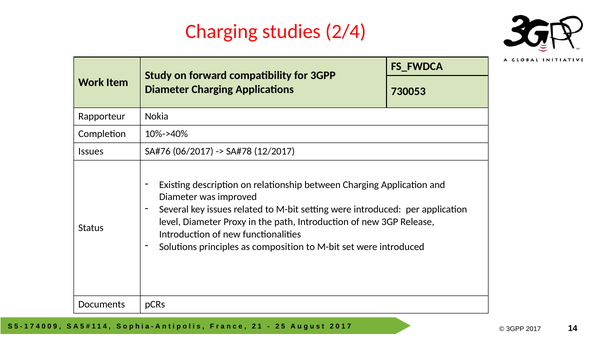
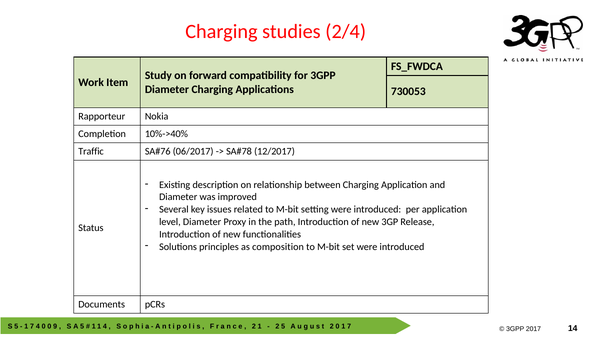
Issues at (91, 152): Issues -> Traffic
